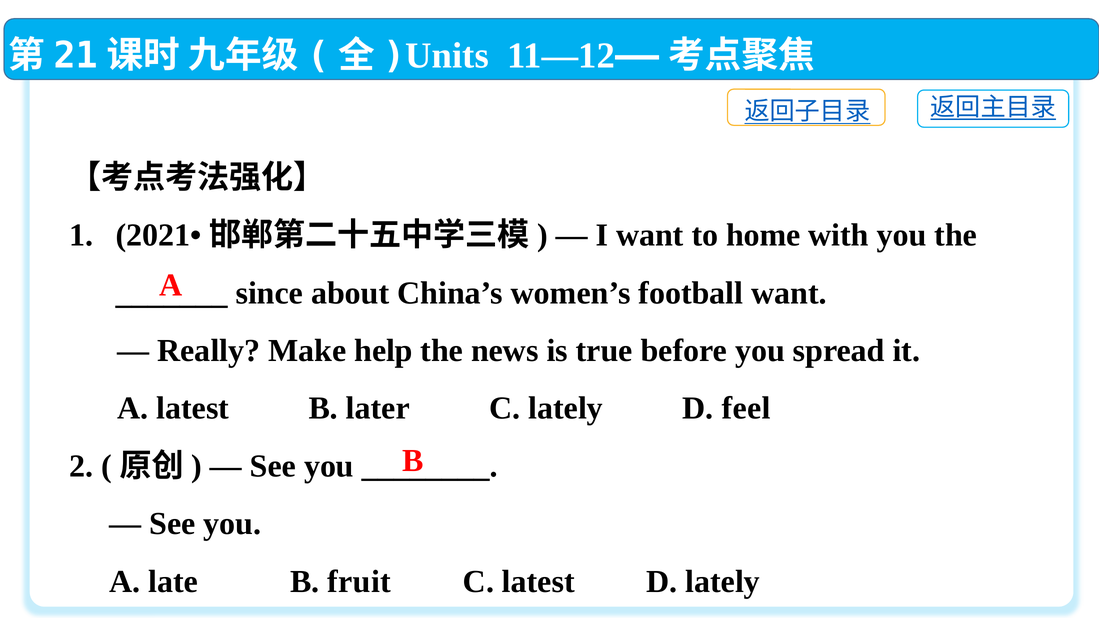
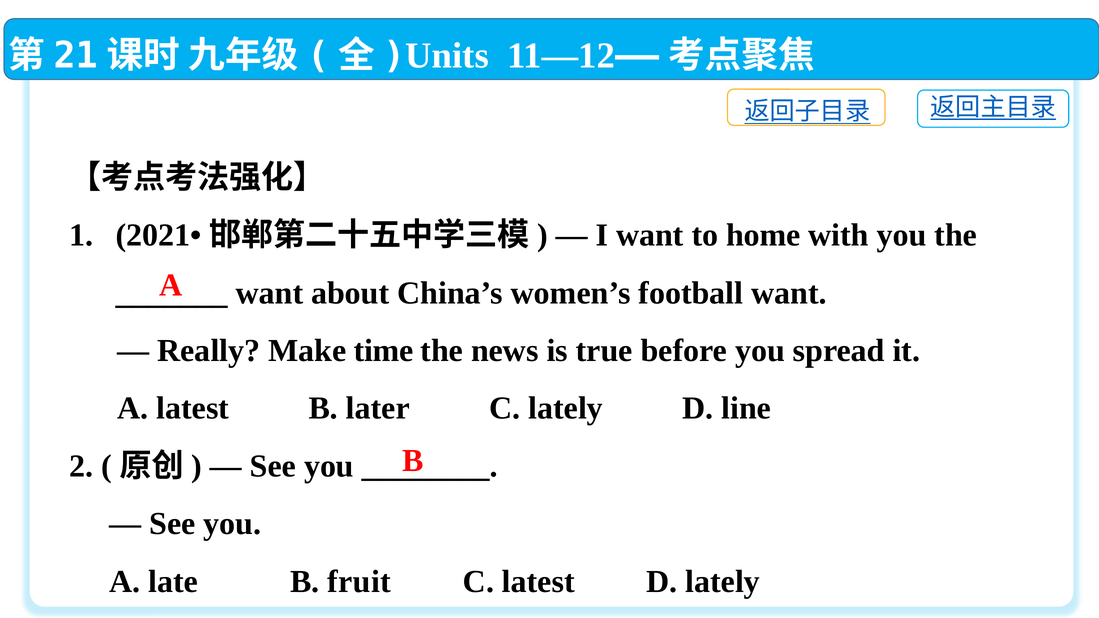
since at (269, 293): since -> want
help: help -> time
feel: feel -> line
